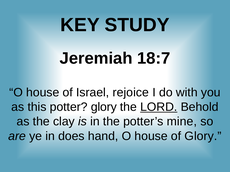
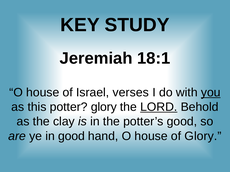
18:7: 18:7 -> 18:1
rejoice: rejoice -> verses
you underline: none -> present
potter’s mine: mine -> good
in does: does -> good
